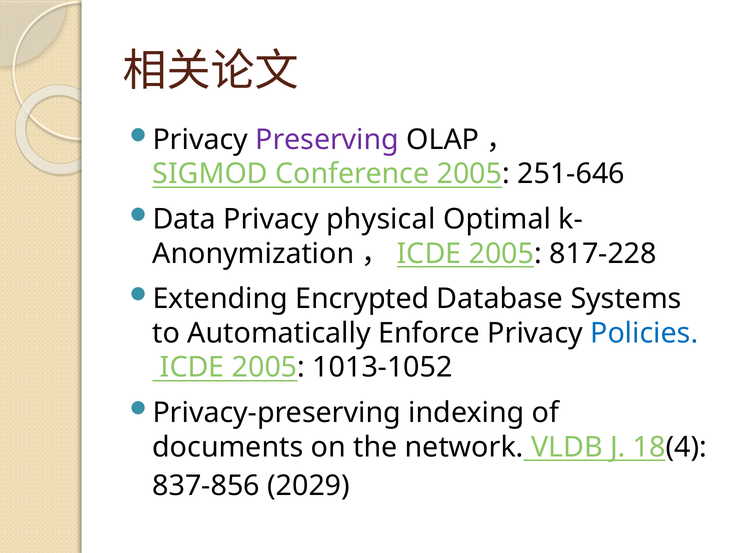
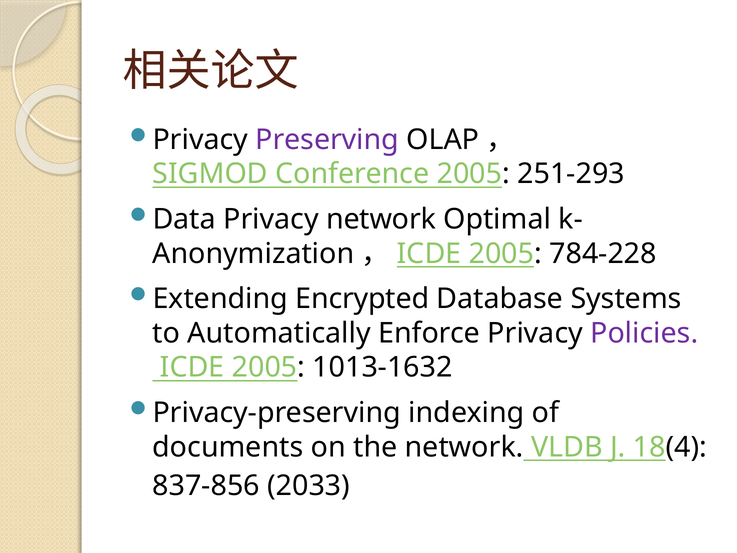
251-646: 251-646 -> 251-293
Privacy physical: physical -> network
817-228: 817-228 -> 784-228
Policies colour: blue -> purple
1013-1052: 1013-1052 -> 1013-1632
2029: 2029 -> 2033
